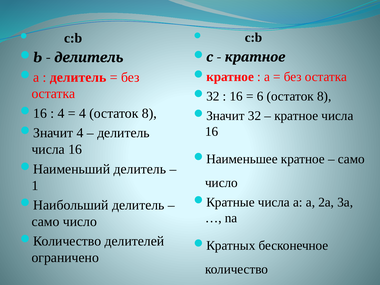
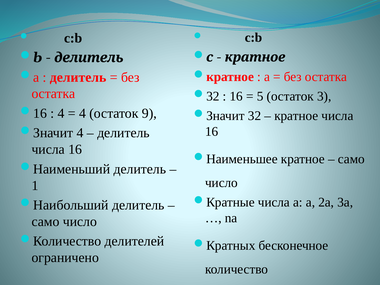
6: 6 -> 5
8 at (324, 96): 8 -> 3
4 остаток 8: 8 -> 9
